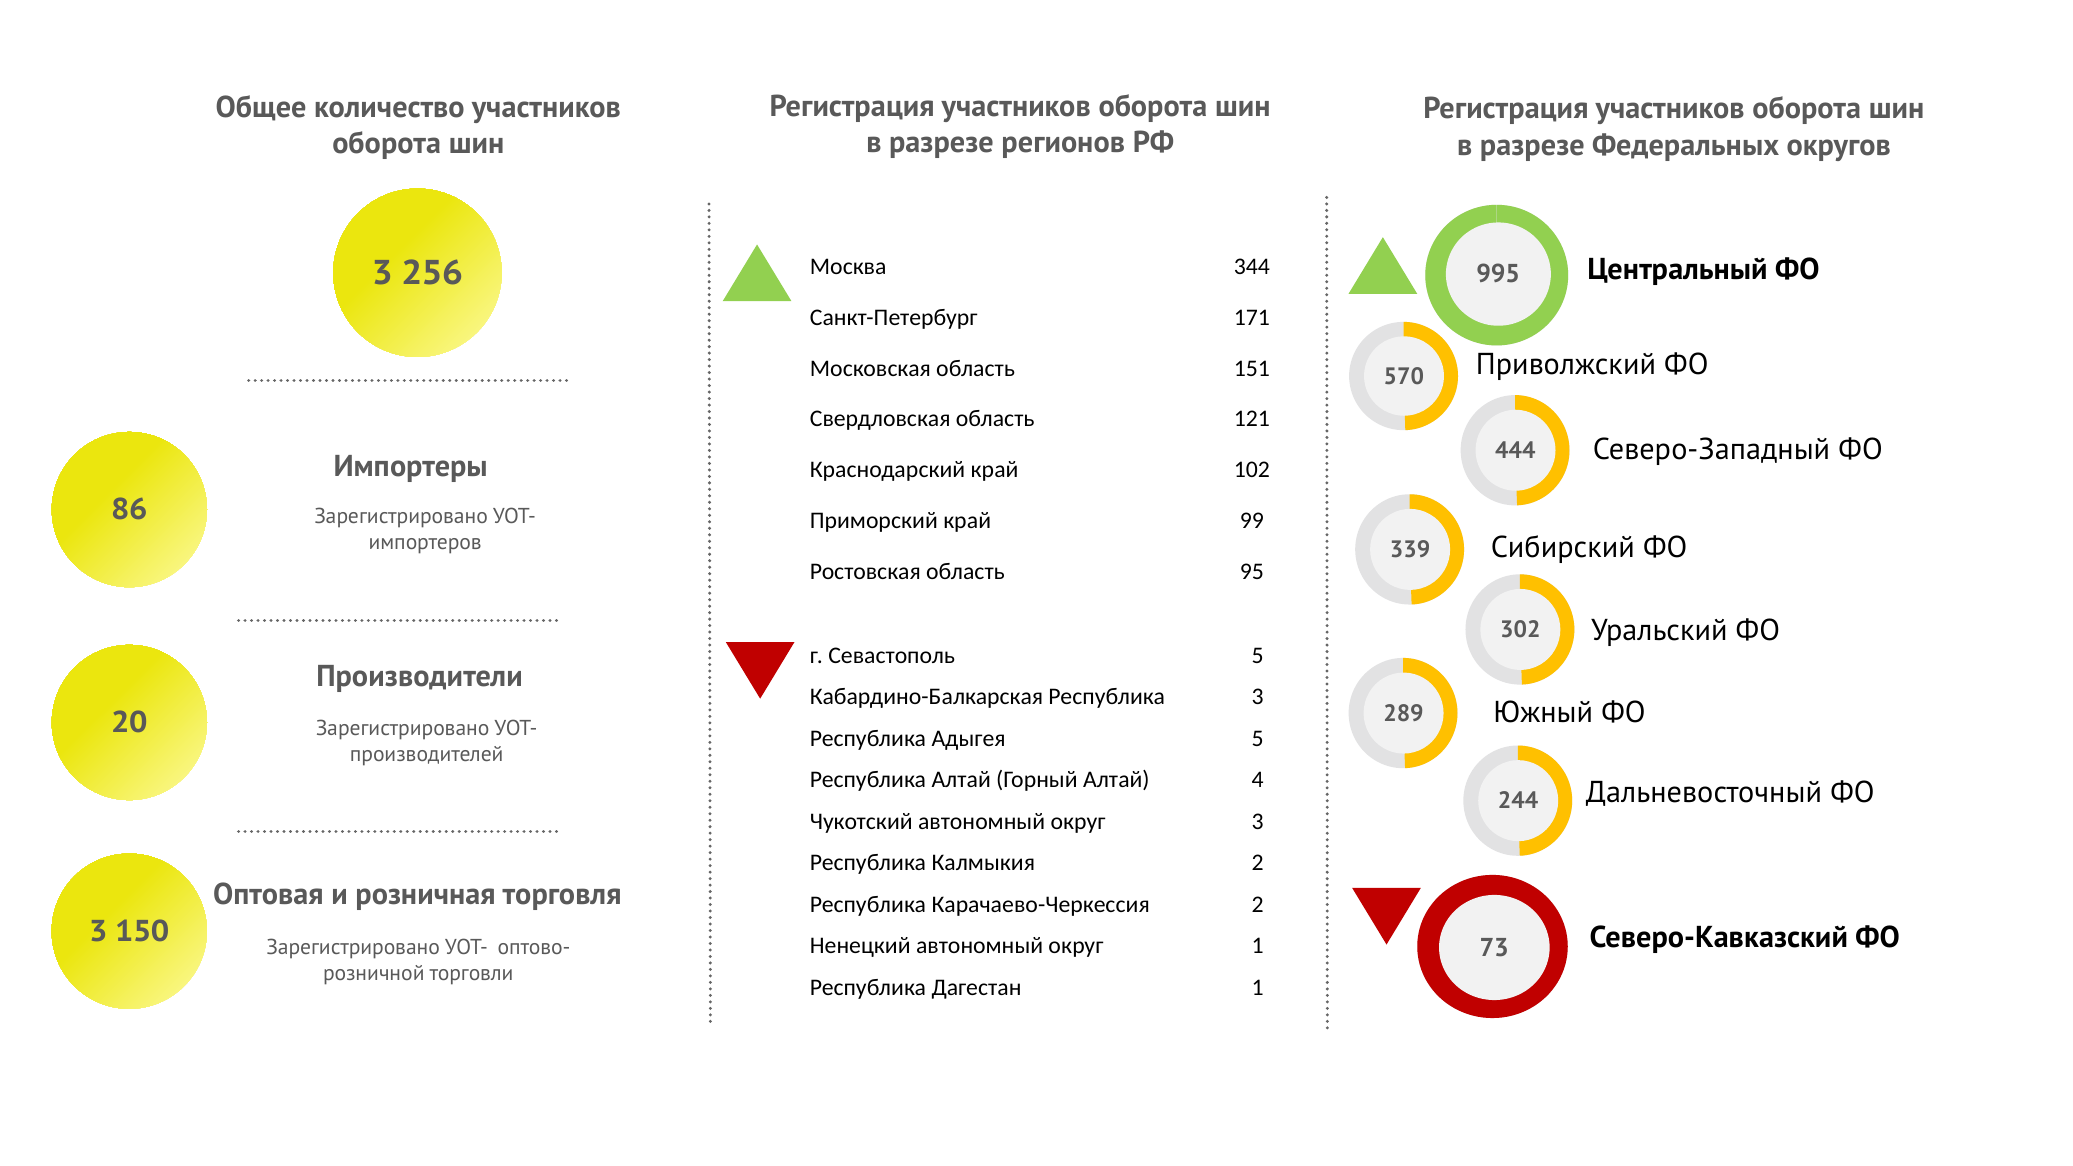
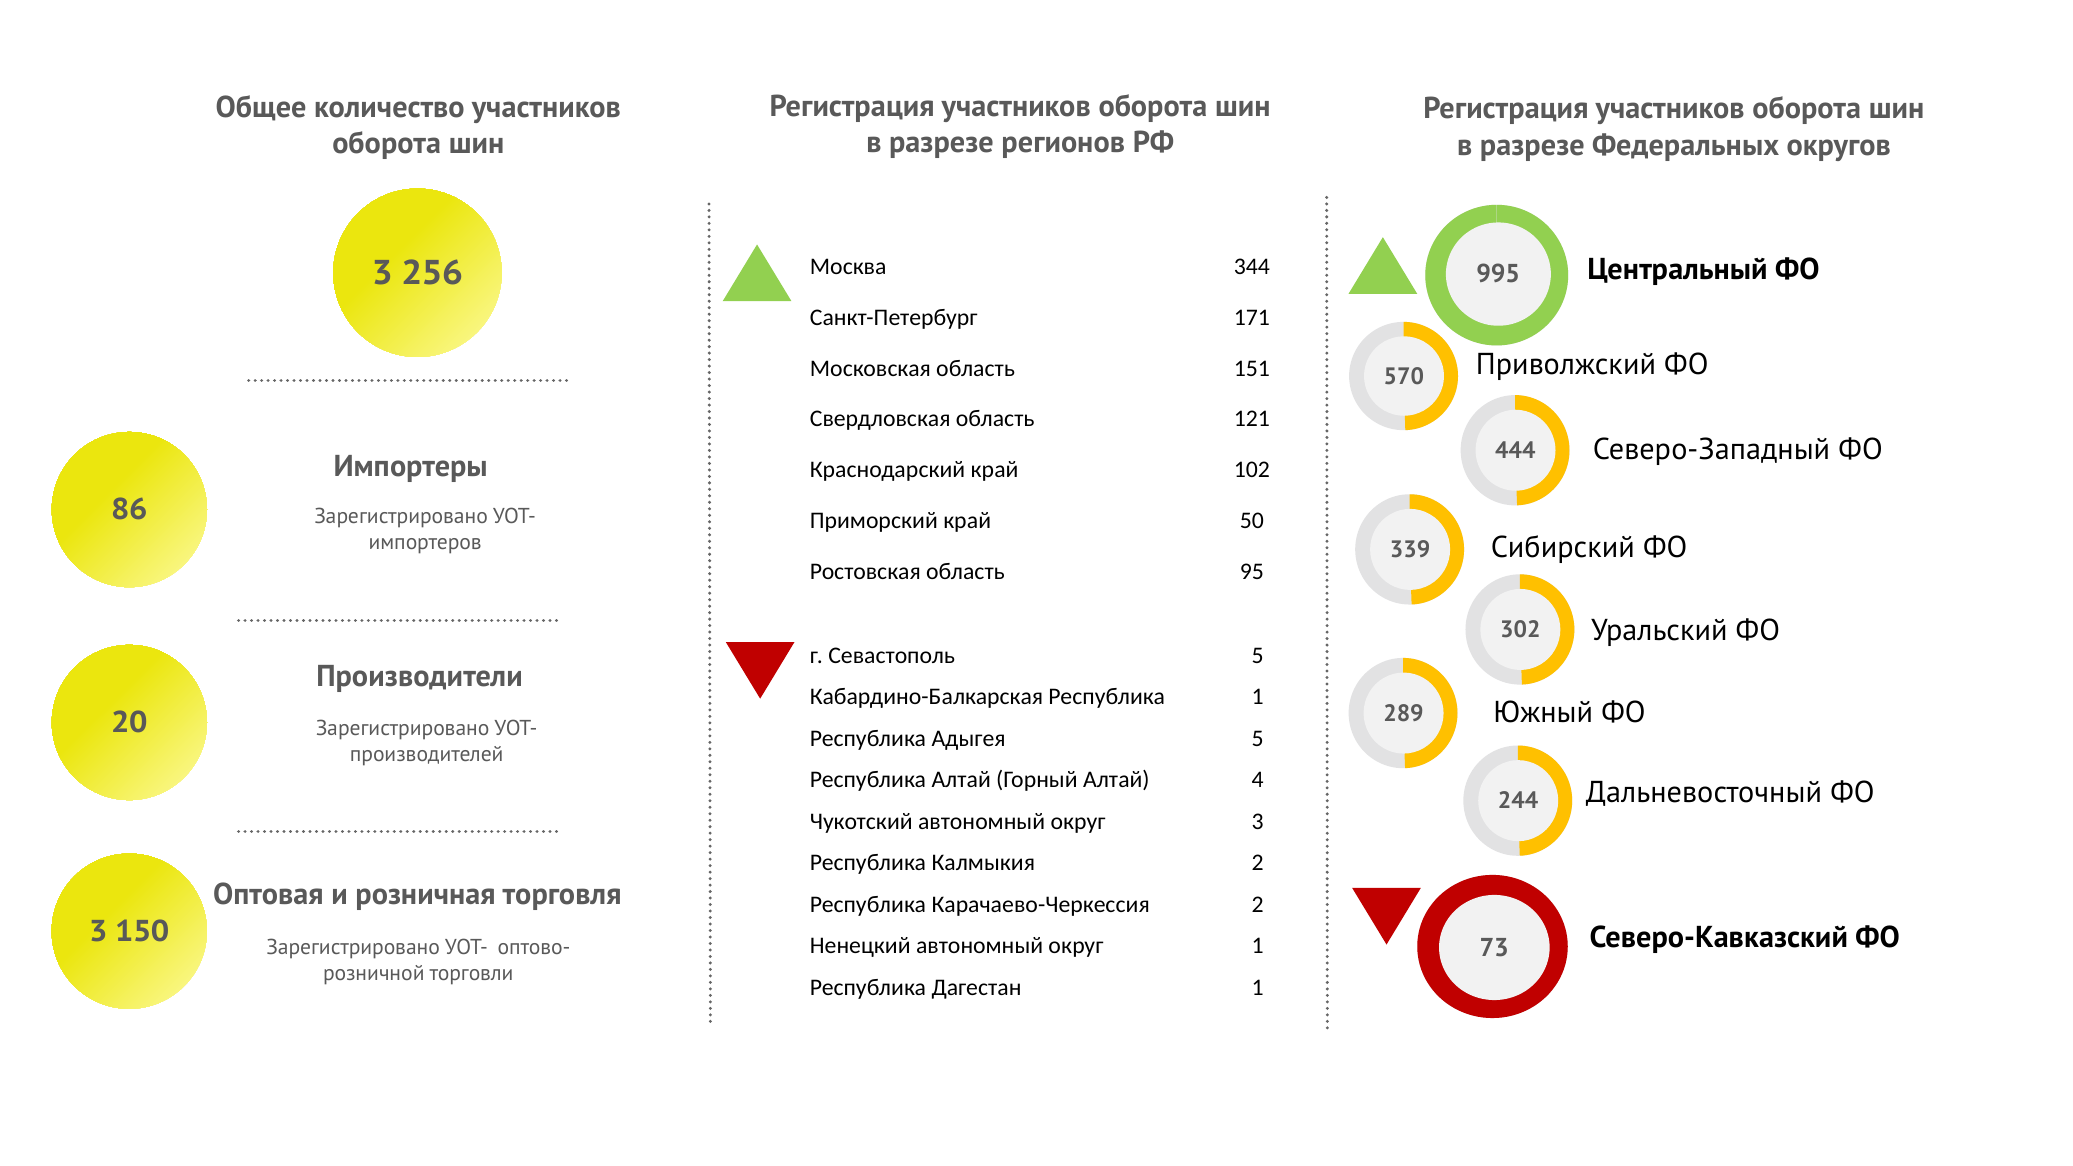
99: 99 -> 50
Республика 3: 3 -> 1
